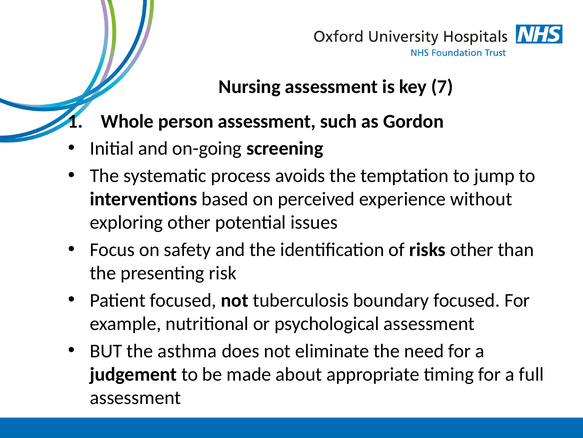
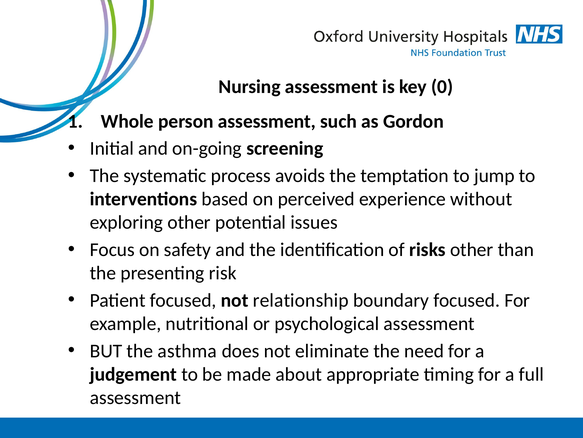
7: 7 -> 0
tuberculosis: tuberculosis -> relationship
